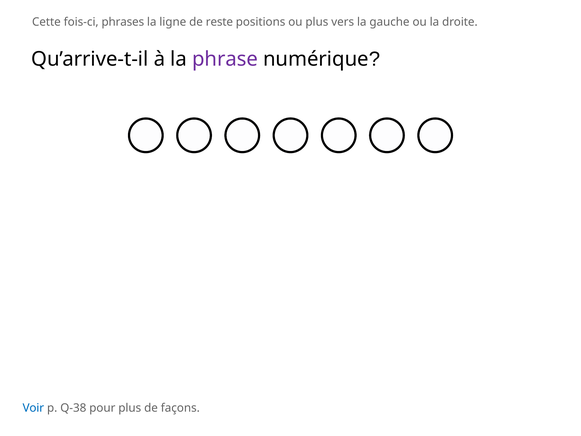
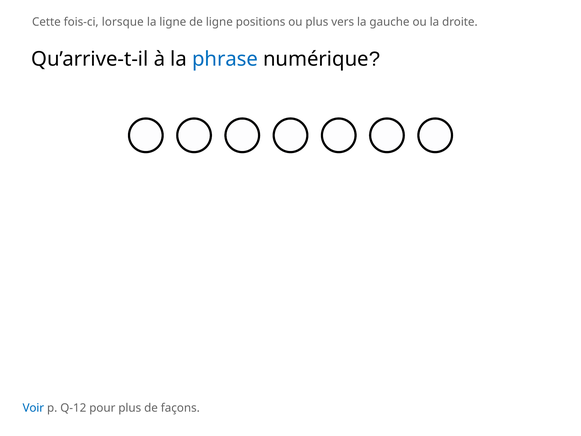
phrases: phrases -> lorsque
de reste: reste -> ligne
phrase colour: purple -> blue
Q-38: Q-38 -> Q-12
